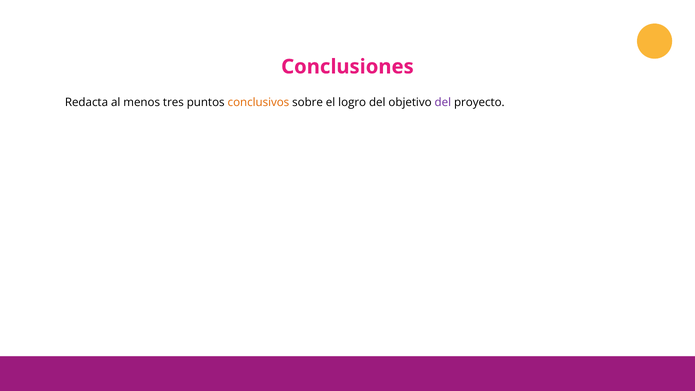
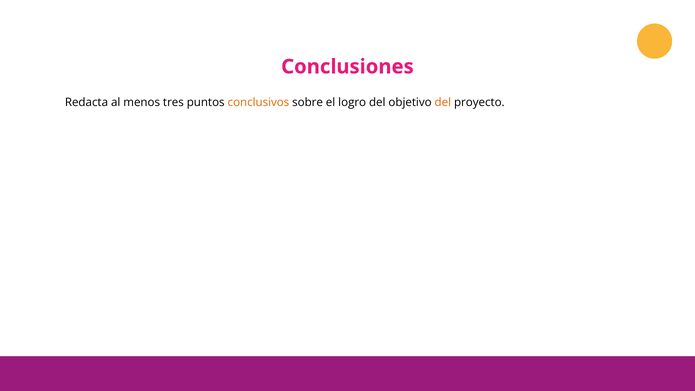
del at (443, 102) colour: purple -> orange
